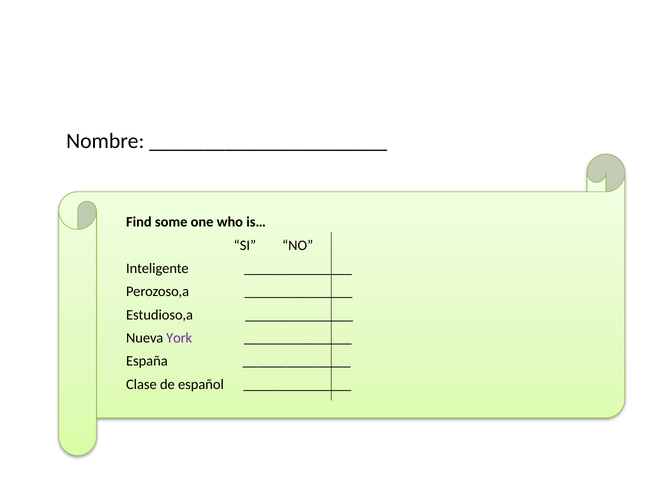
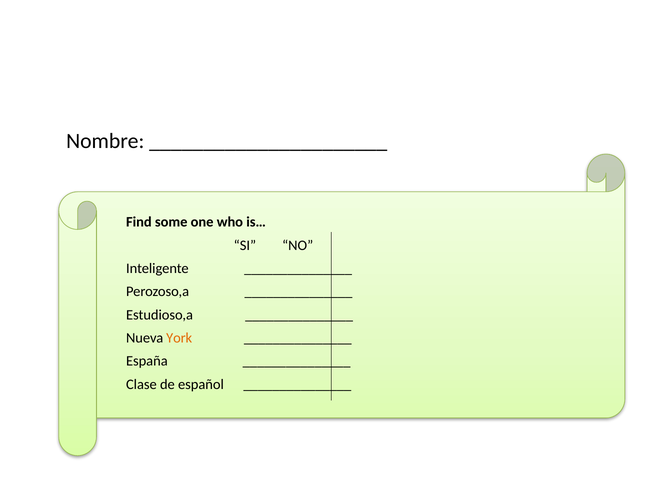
York colour: purple -> orange
